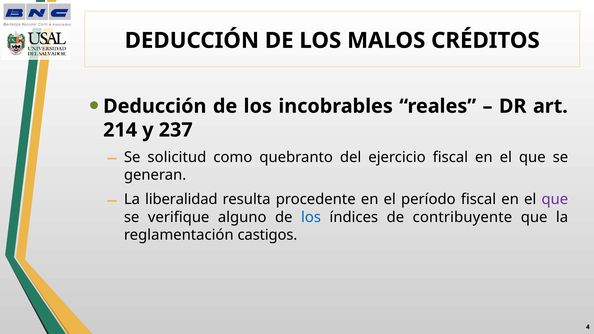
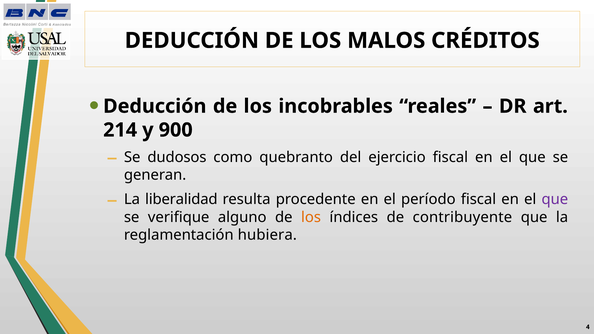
237: 237 -> 900
solicitud: solicitud -> dudosos
los at (311, 217) colour: blue -> orange
castigos: castigos -> hubiera
